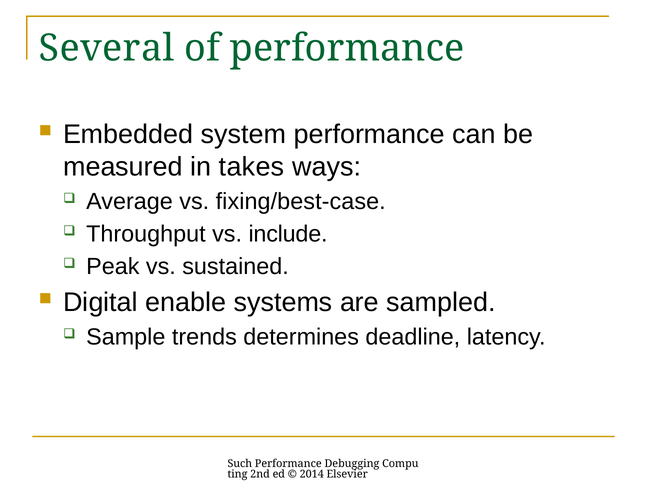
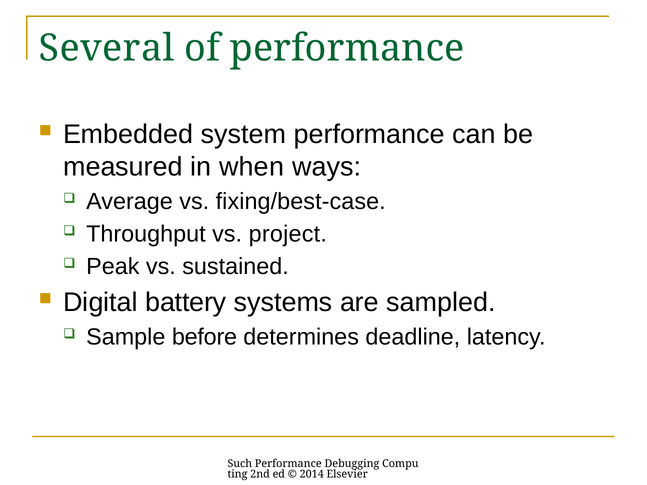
takes: takes -> when
include: include -> project
enable: enable -> battery
trends: trends -> before
